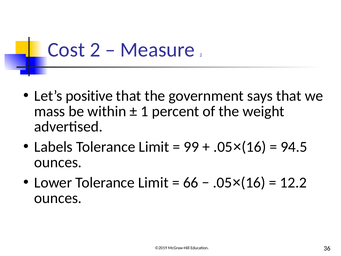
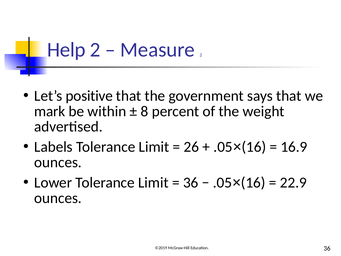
Cost: Cost -> Help
mass: mass -> mark
1: 1 -> 8
99: 99 -> 26
94.5: 94.5 -> 16.9
66 at (191, 182): 66 -> 36
12.2: 12.2 -> 22.9
